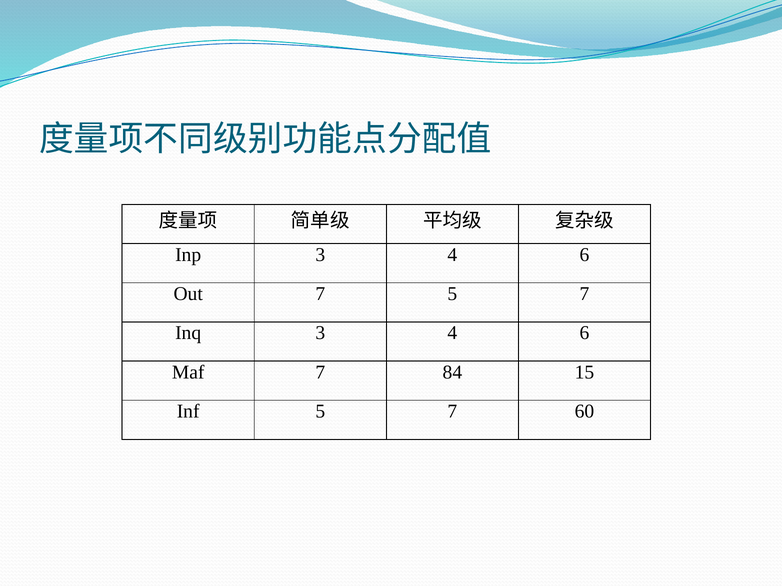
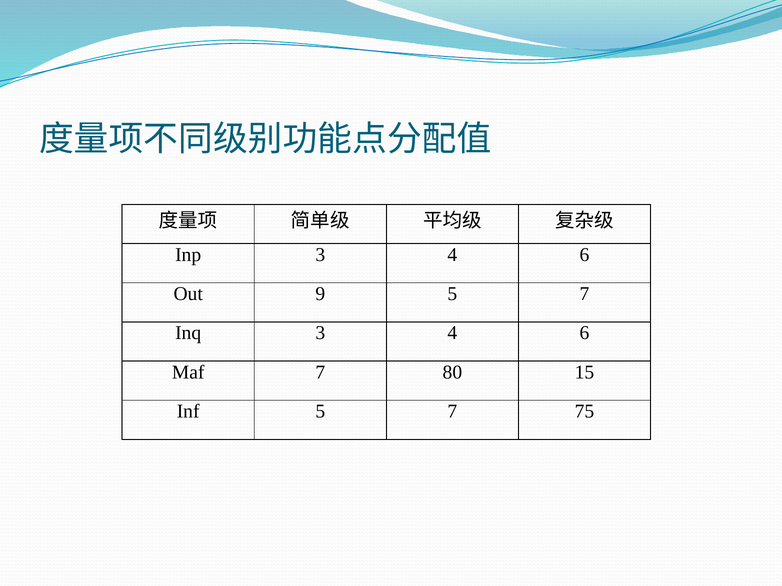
Out 7: 7 -> 9
84: 84 -> 80
60: 60 -> 75
